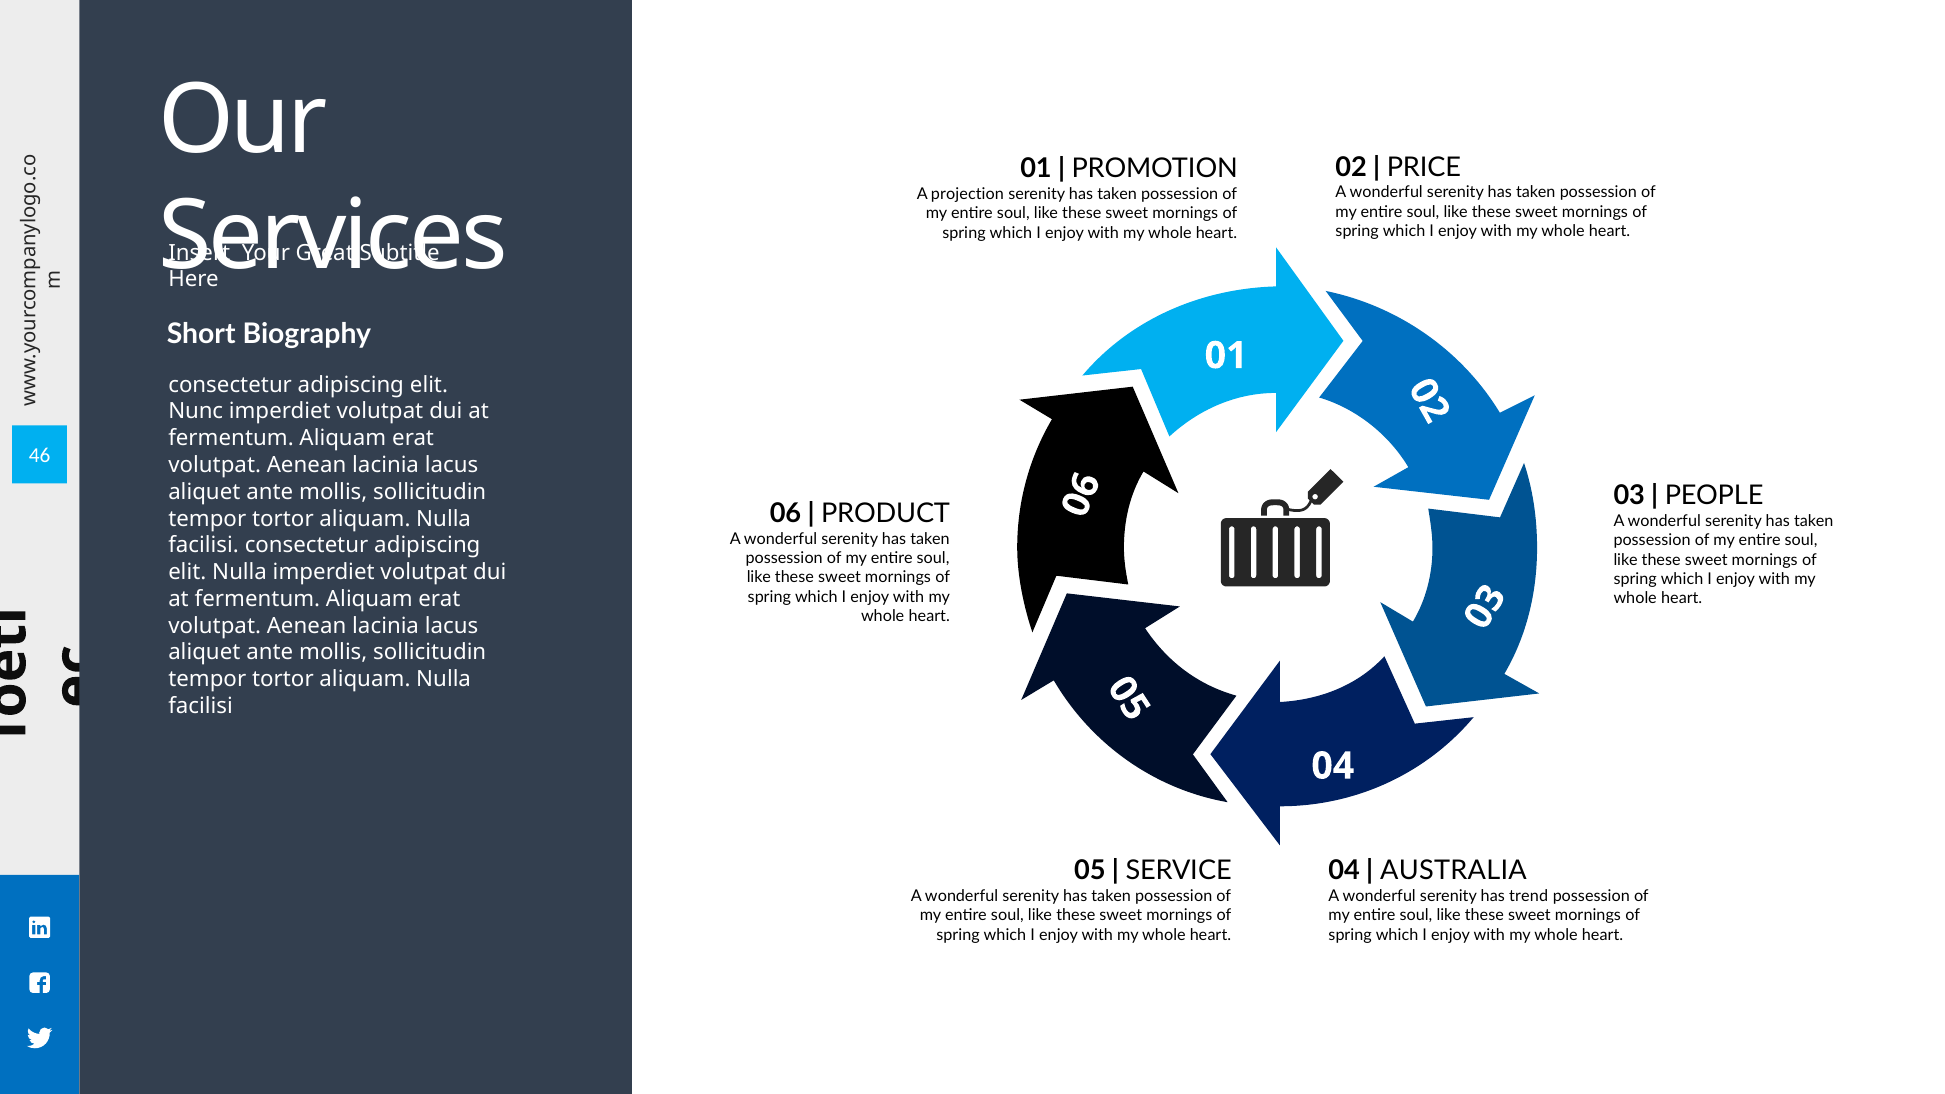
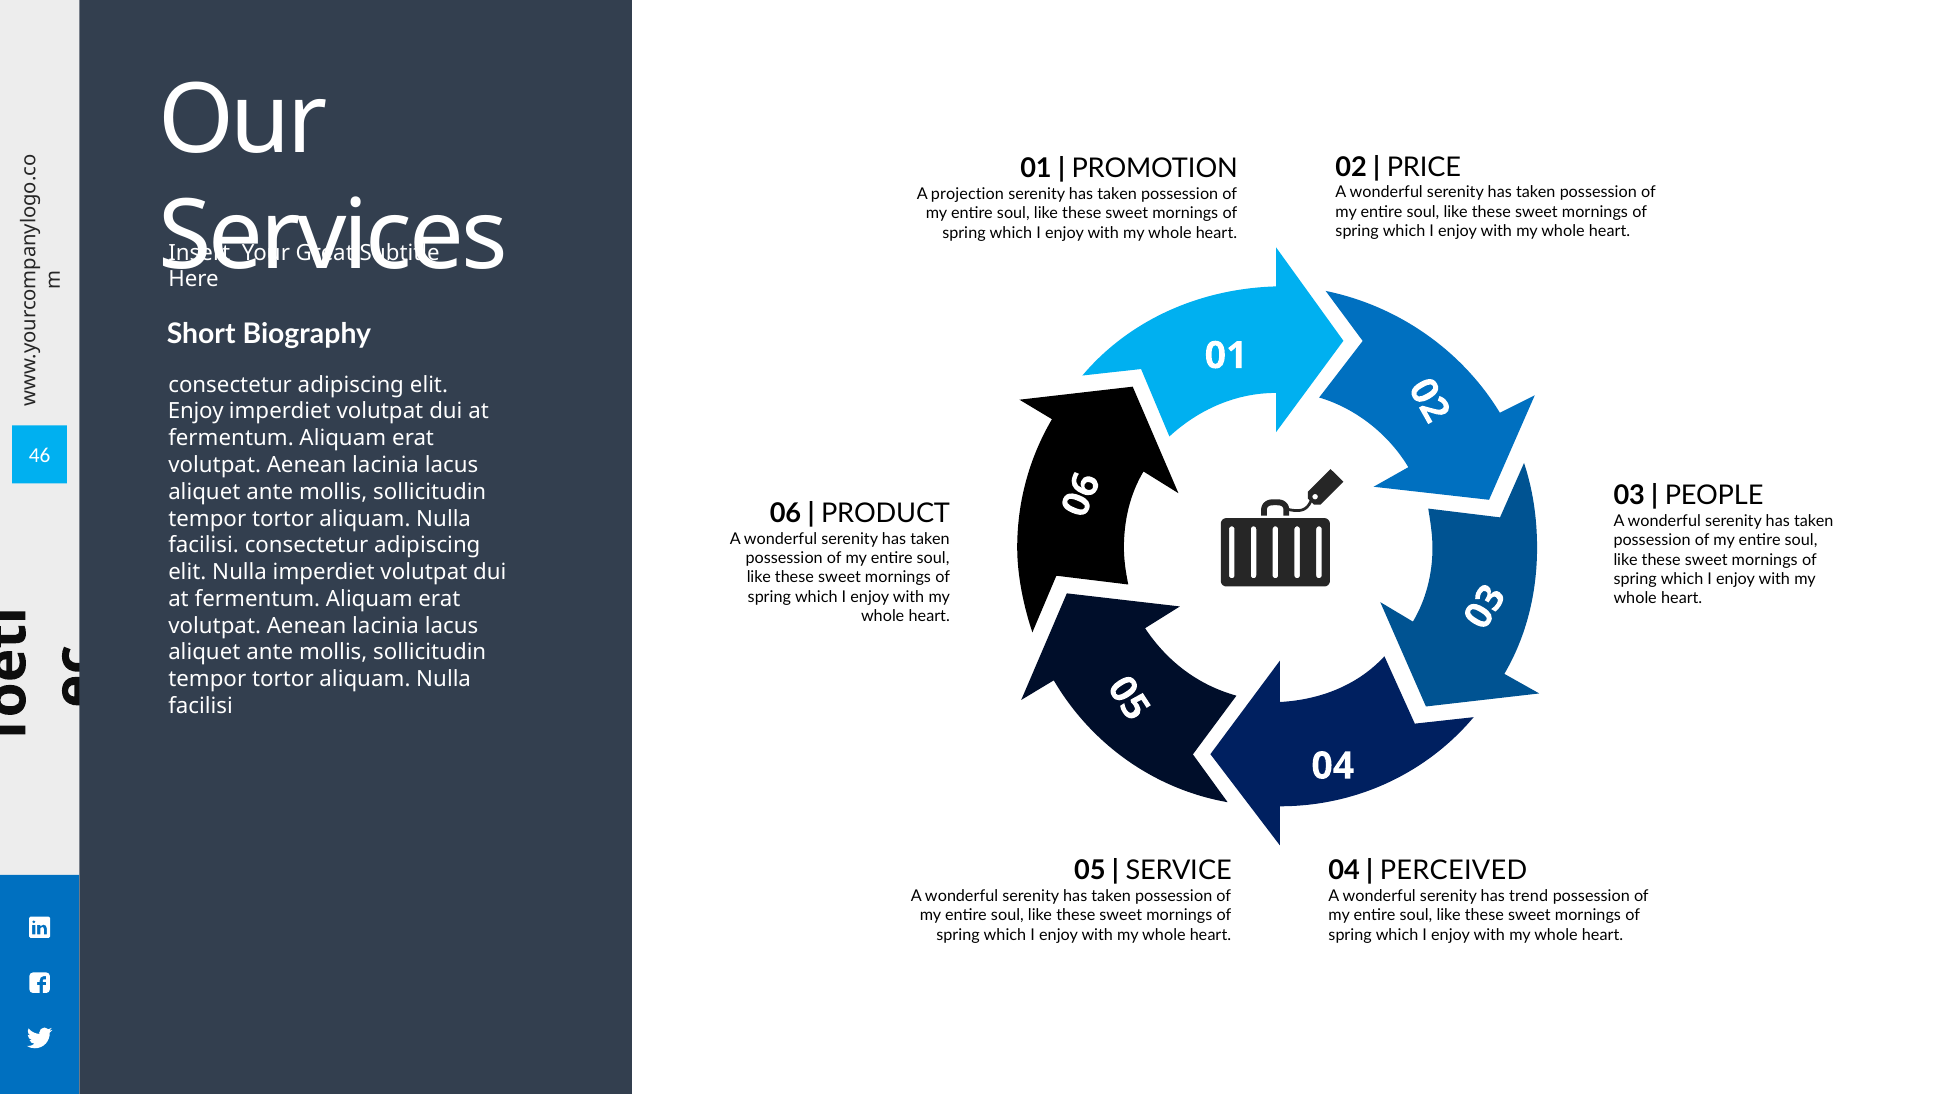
Nunc at (196, 412): Nunc -> Enjoy
AUSTRALIA: AUSTRALIA -> PERCEIVED
